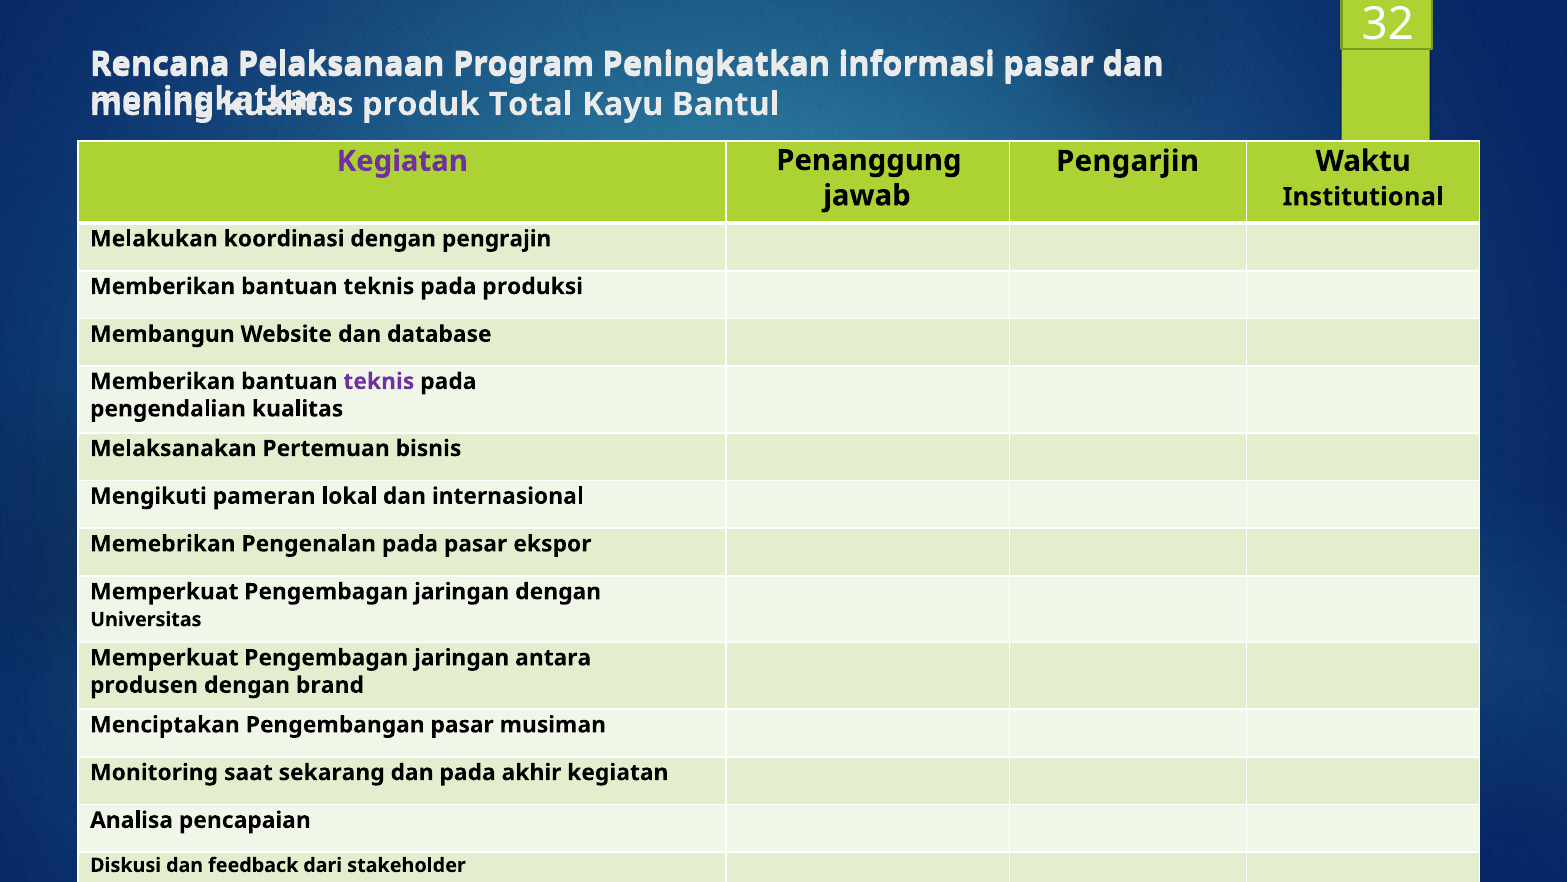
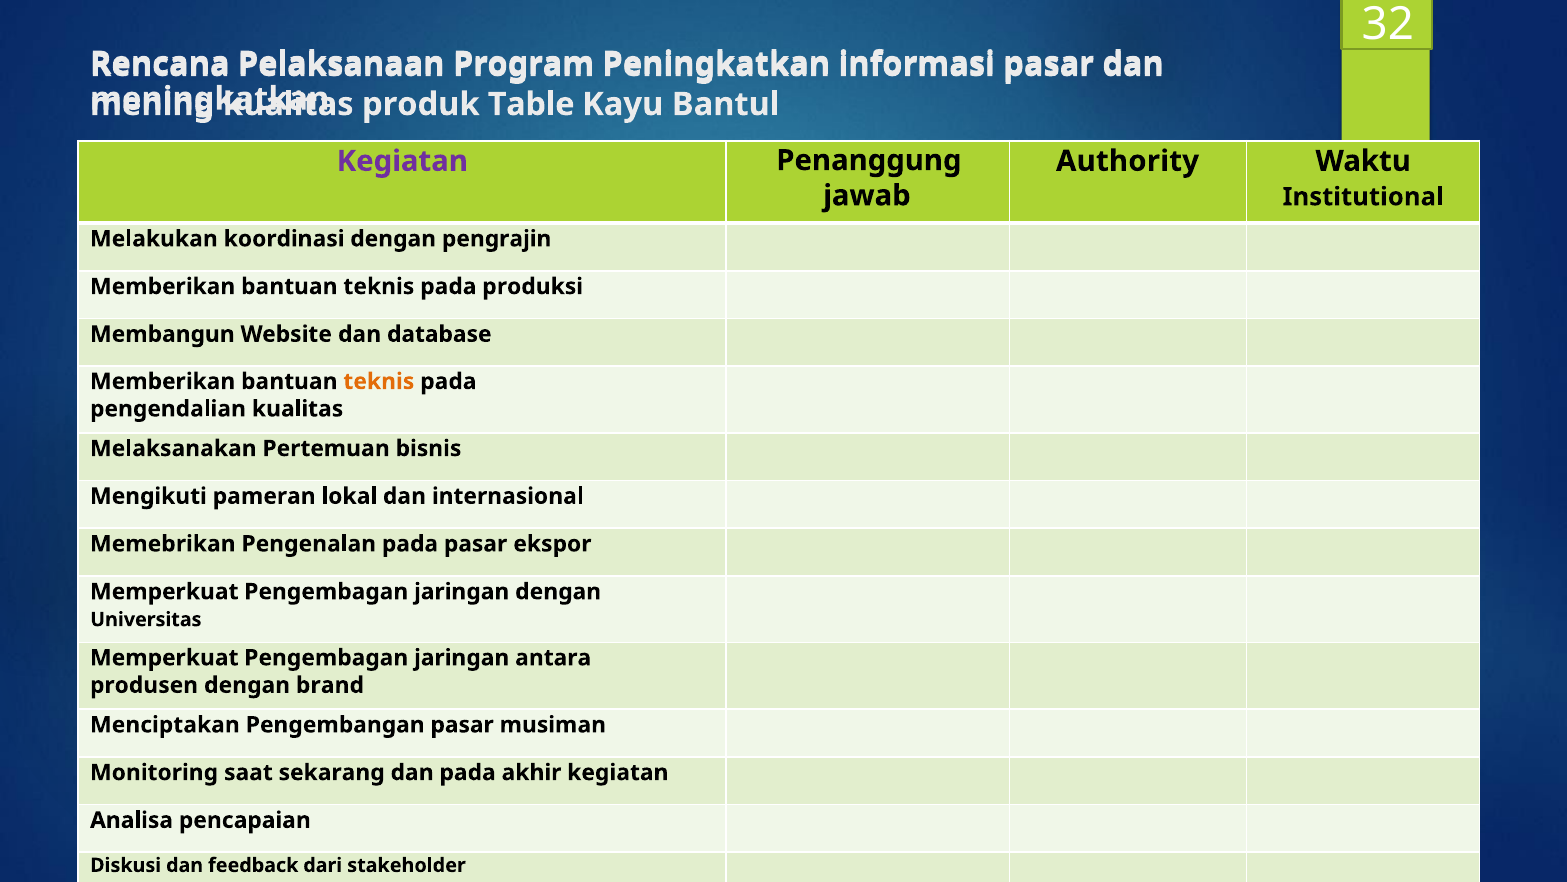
Total: Total -> Table
Pengarjin: Pengarjin -> Authority
teknis at (379, 381) colour: purple -> orange
